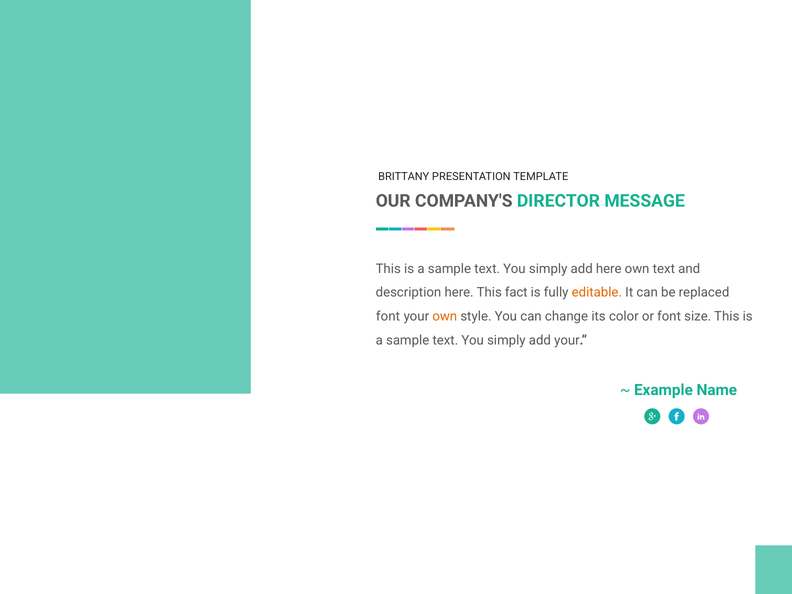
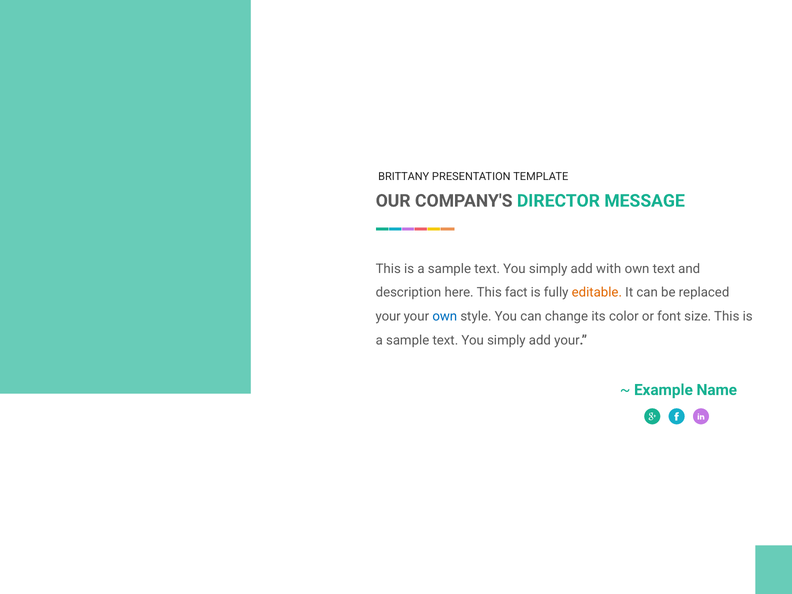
add here: here -> with
font at (388, 316): font -> your
own at (445, 316) colour: orange -> blue
